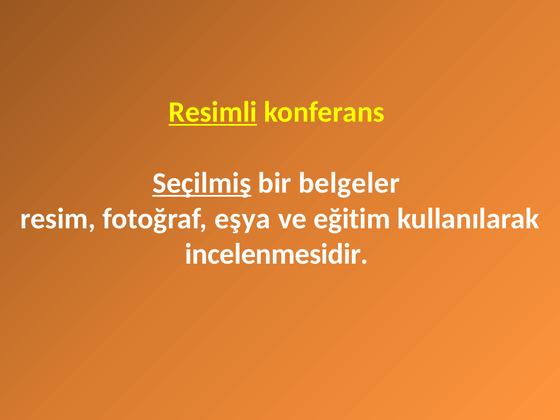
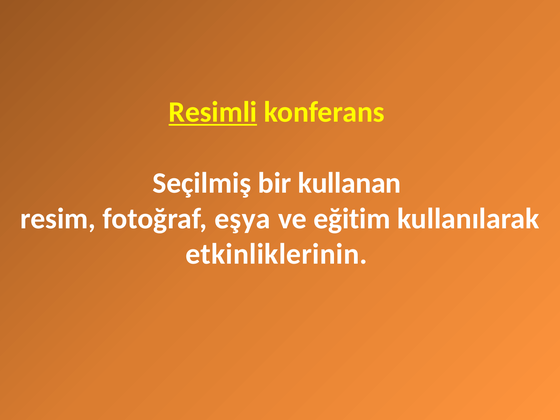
Seçilmiş underline: present -> none
belgeler: belgeler -> kullanan
incelenmesidir: incelenmesidir -> etkinliklerinin
